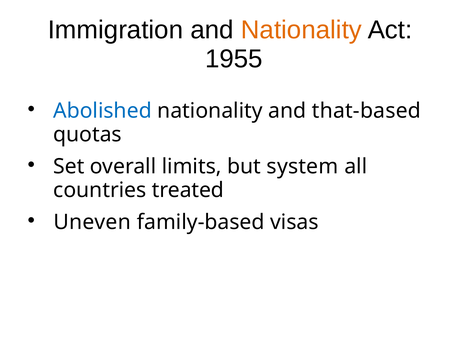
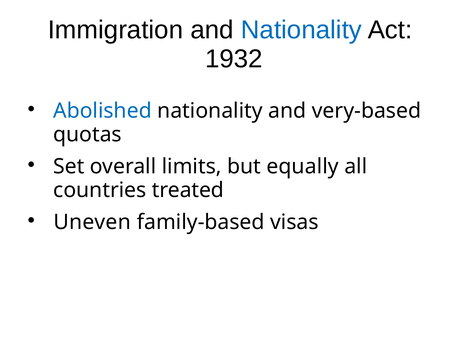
Nationality at (301, 30) colour: orange -> blue
1955: 1955 -> 1932
that-based: that-based -> very-based
system: system -> equally
